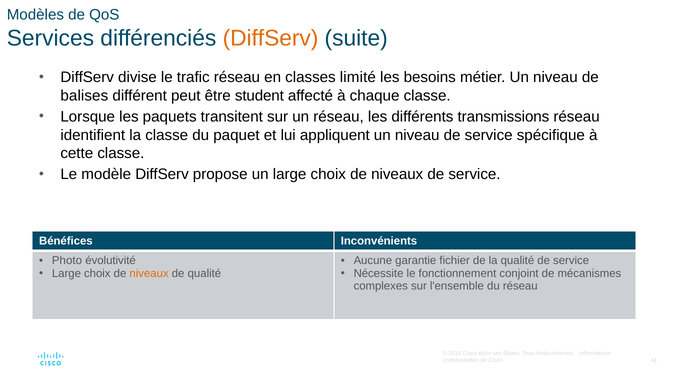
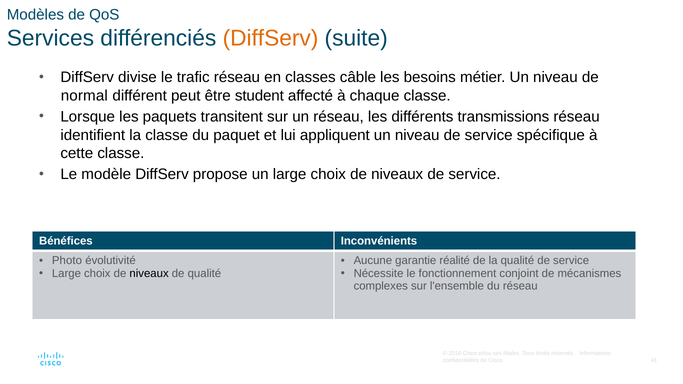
limité: limité -> câble
balises: balises -> normal
fichier: fichier -> réalité
niveaux at (149, 273) colour: orange -> black
